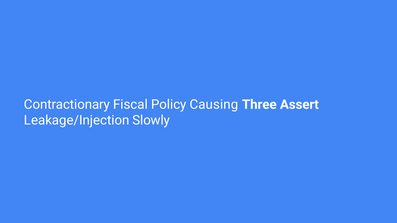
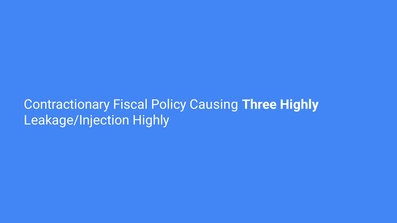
Three Assert: Assert -> Highly
Leakage/Injection Slowly: Slowly -> Highly
